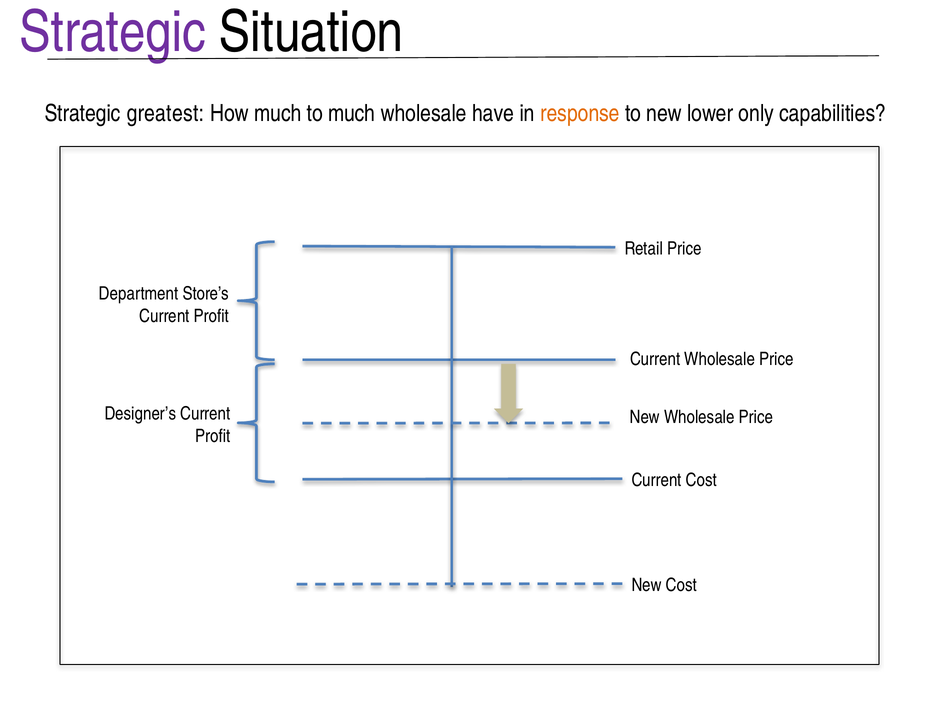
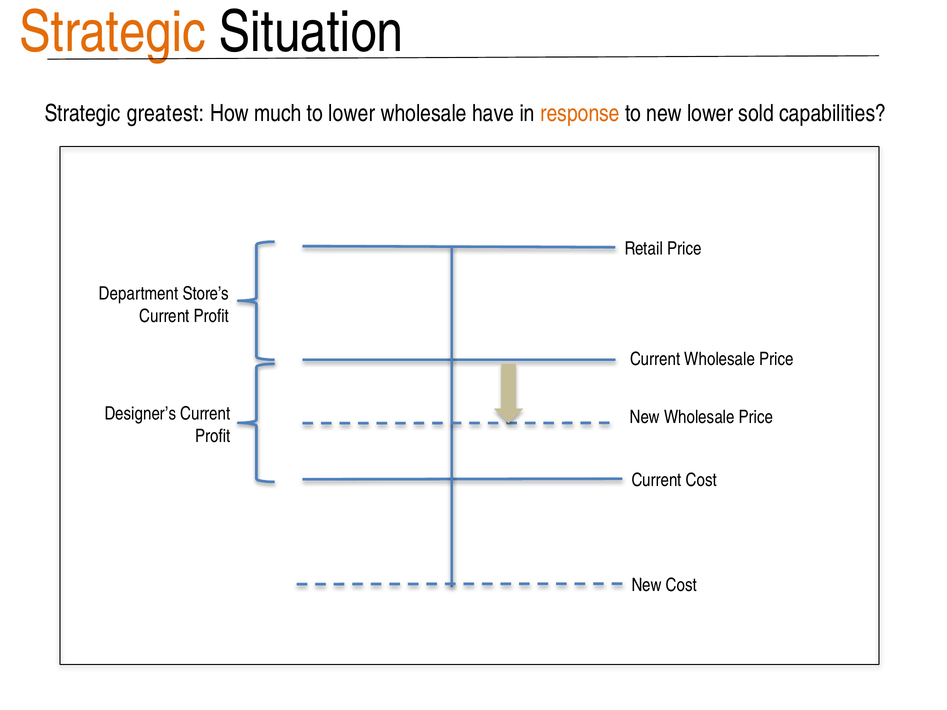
Strategic at (113, 32) colour: purple -> orange
to much: much -> lower
only: only -> sold
